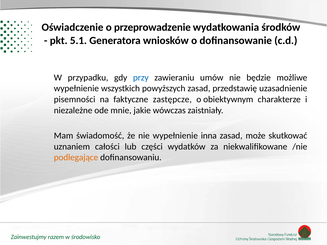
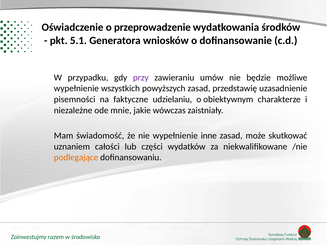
przy colour: blue -> purple
zastępcze: zastępcze -> udzielaniu
inna: inna -> inne
